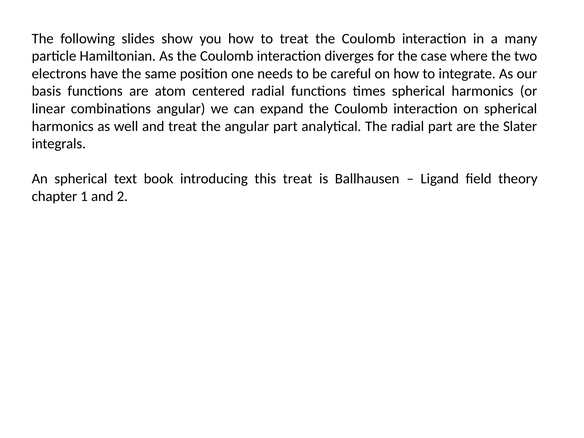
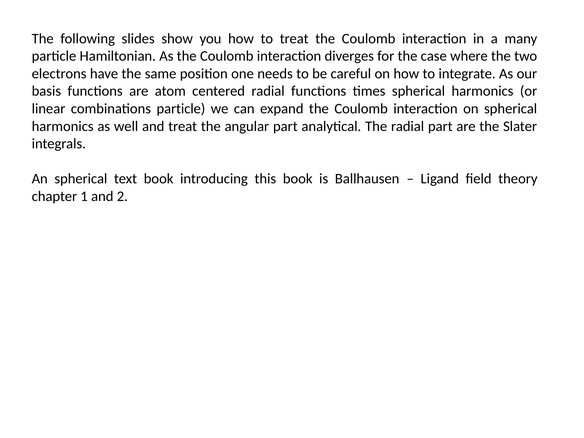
combinations angular: angular -> particle
this treat: treat -> book
